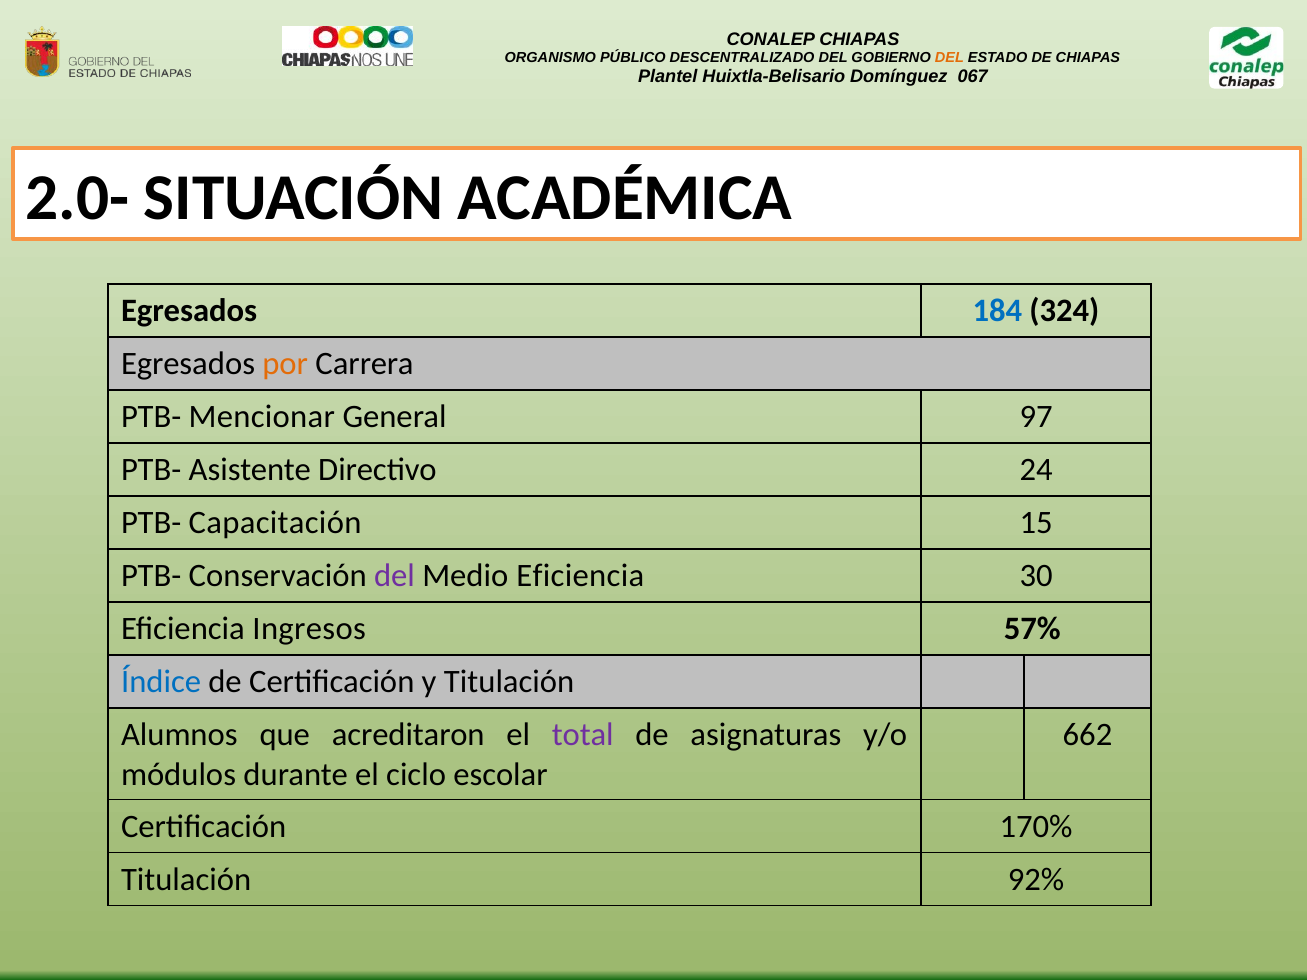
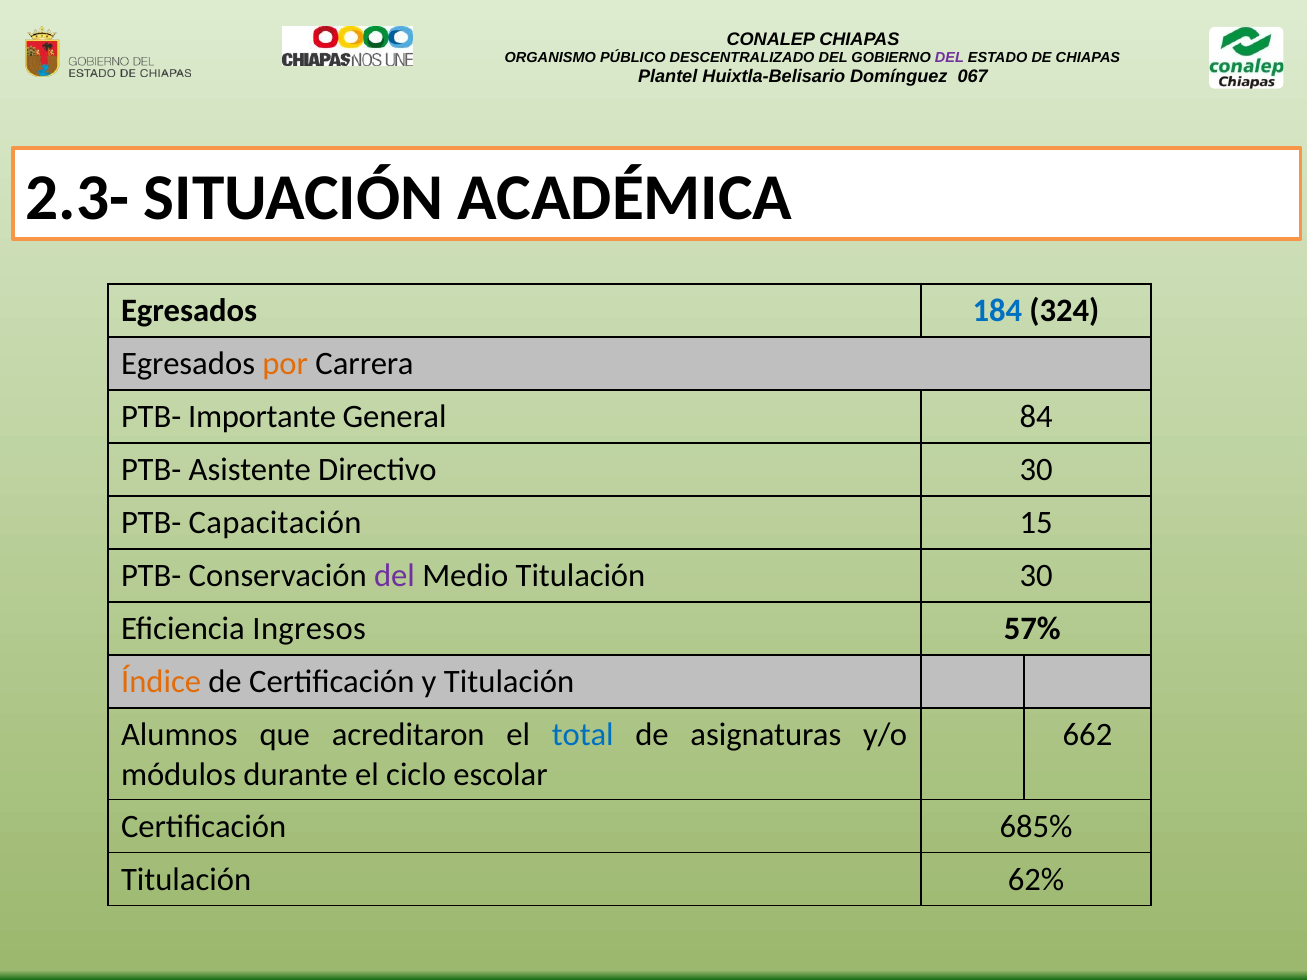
DEL at (950, 58) colour: orange -> purple
2.0-: 2.0- -> 2.3-
Mencionar: Mencionar -> Importante
97: 97 -> 84
Directivo 24: 24 -> 30
Medio Eficiencia: Eficiencia -> Titulación
Índice colour: blue -> orange
total colour: purple -> blue
170%: 170% -> 685%
92%: 92% -> 62%
